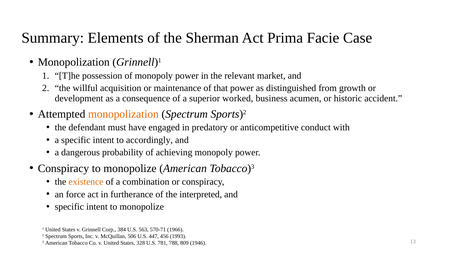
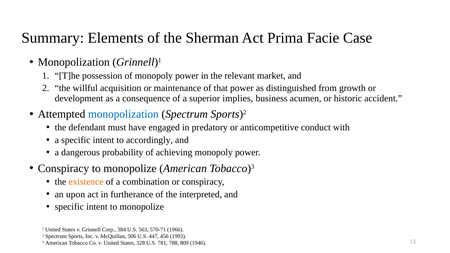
worked: worked -> implies
monopolization at (123, 114) colour: orange -> blue
force: force -> upon
